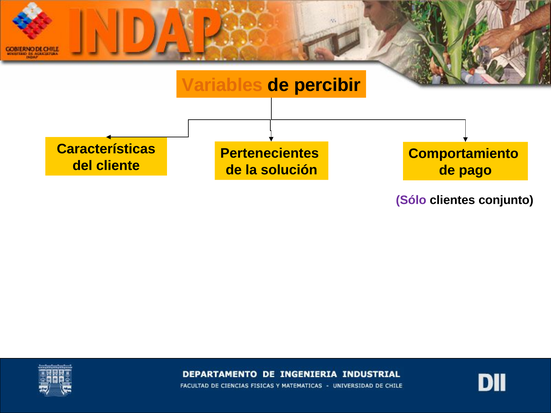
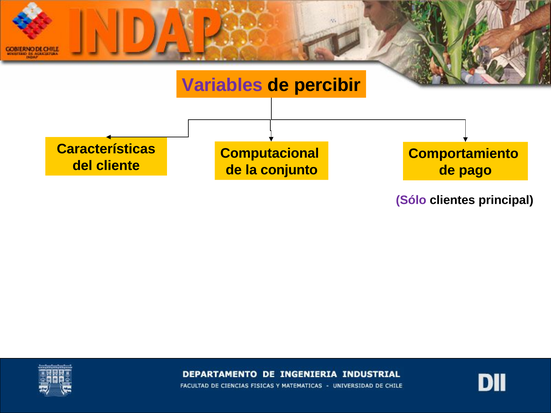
Variables colour: orange -> purple
Pertenecientes: Pertenecientes -> Computacional
solución: solución -> conjunto
conjunto: conjunto -> principal
